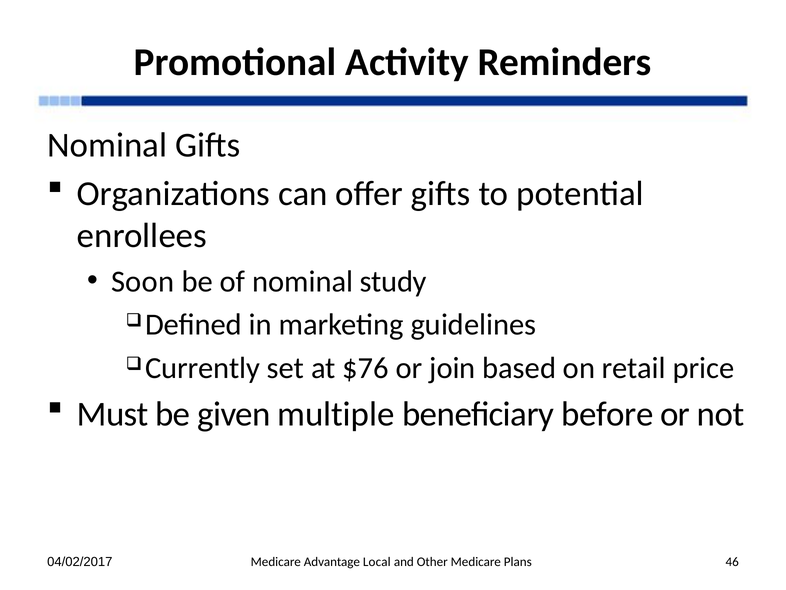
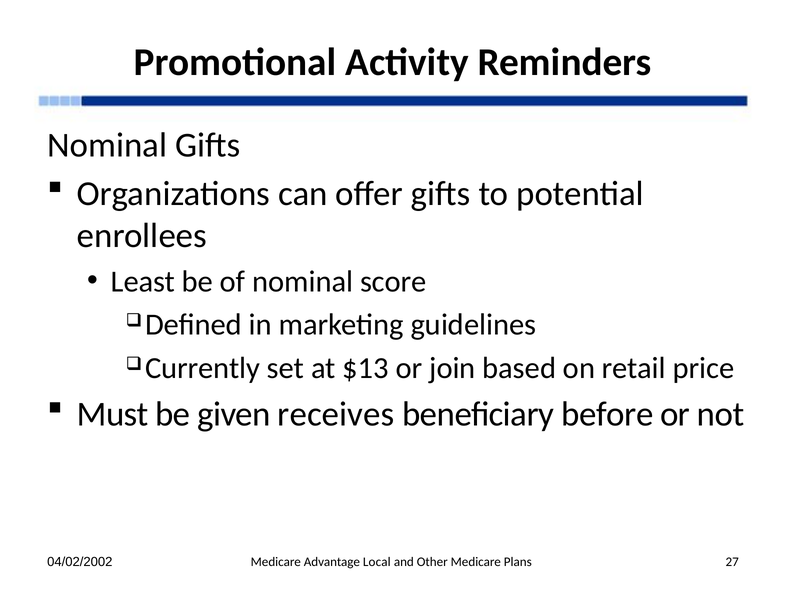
Soon: Soon -> Least
study: study -> score
$76: $76 -> $13
multiple: multiple -> receives
04/02/2017: 04/02/2017 -> 04/02/2002
46: 46 -> 27
